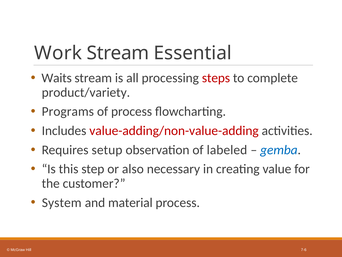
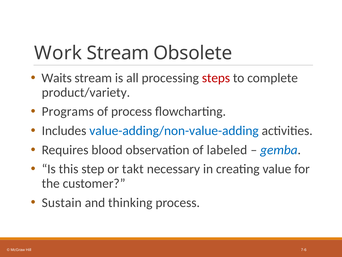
Essential: Essential -> Obsolete
value-adding/non-value-adding colour: red -> blue
setup: setup -> blood
also: also -> takt
System: System -> Sustain
material: material -> thinking
